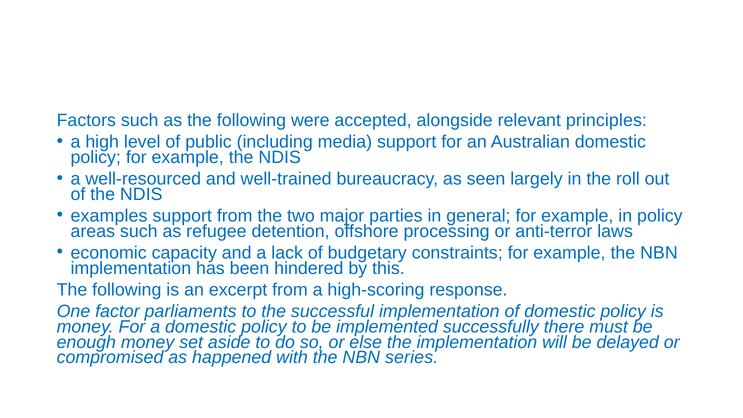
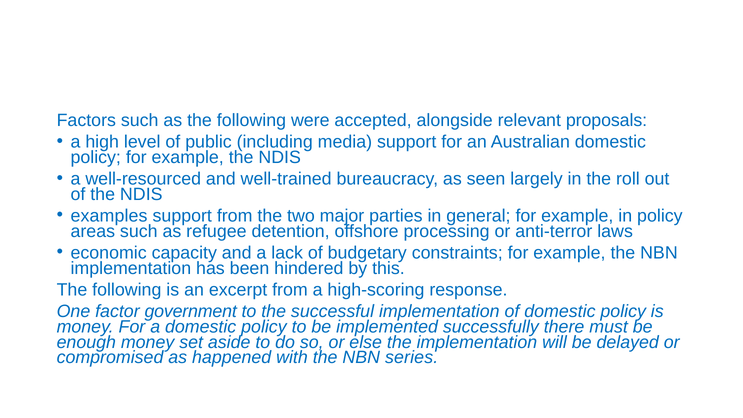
principles: principles -> proposals
parliaments: parliaments -> government
